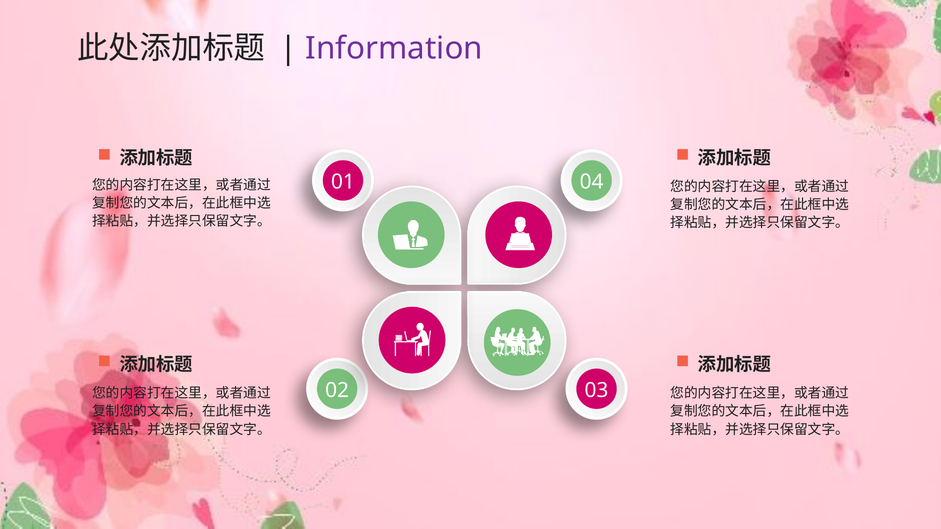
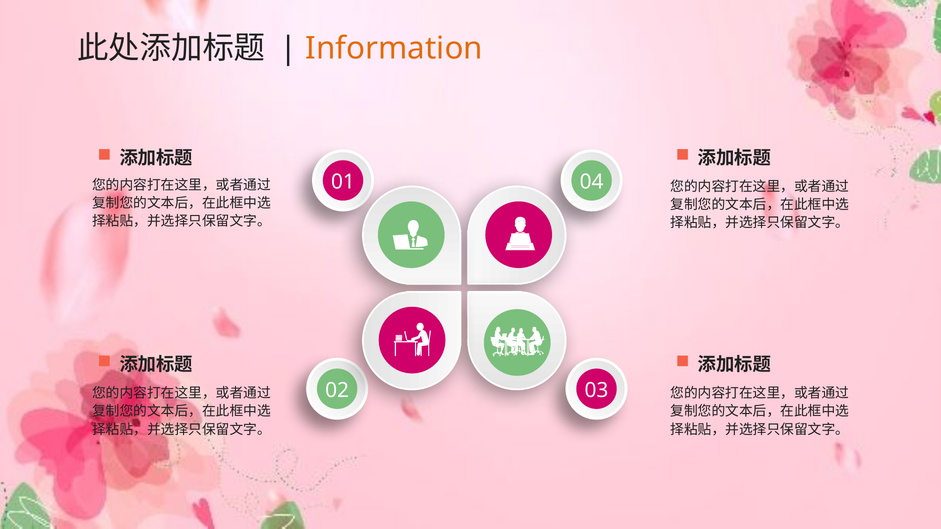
Information colour: purple -> orange
